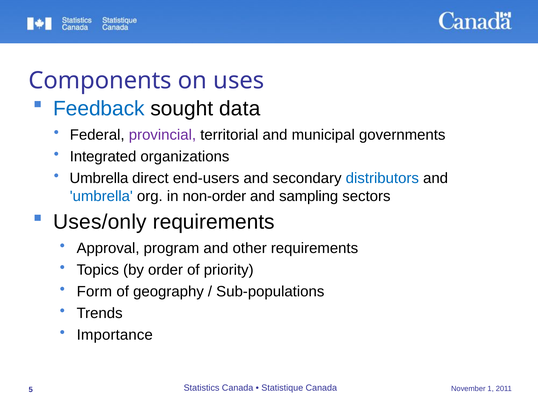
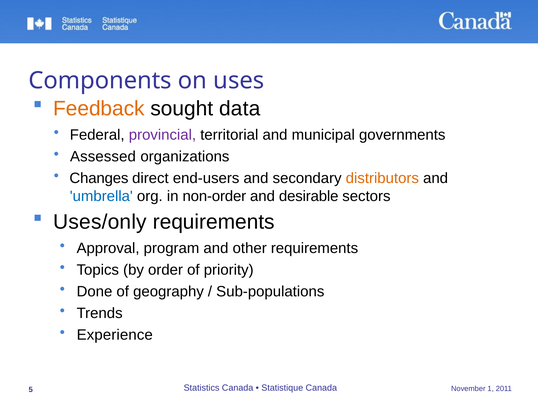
Feedback colour: blue -> orange
Integrated: Integrated -> Assessed
Umbrella at (99, 178): Umbrella -> Changes
distributors colour: blue -> orange
sampling: sampling -> desirable
Form: Form -> Done
Importance: Importance -> Experience
